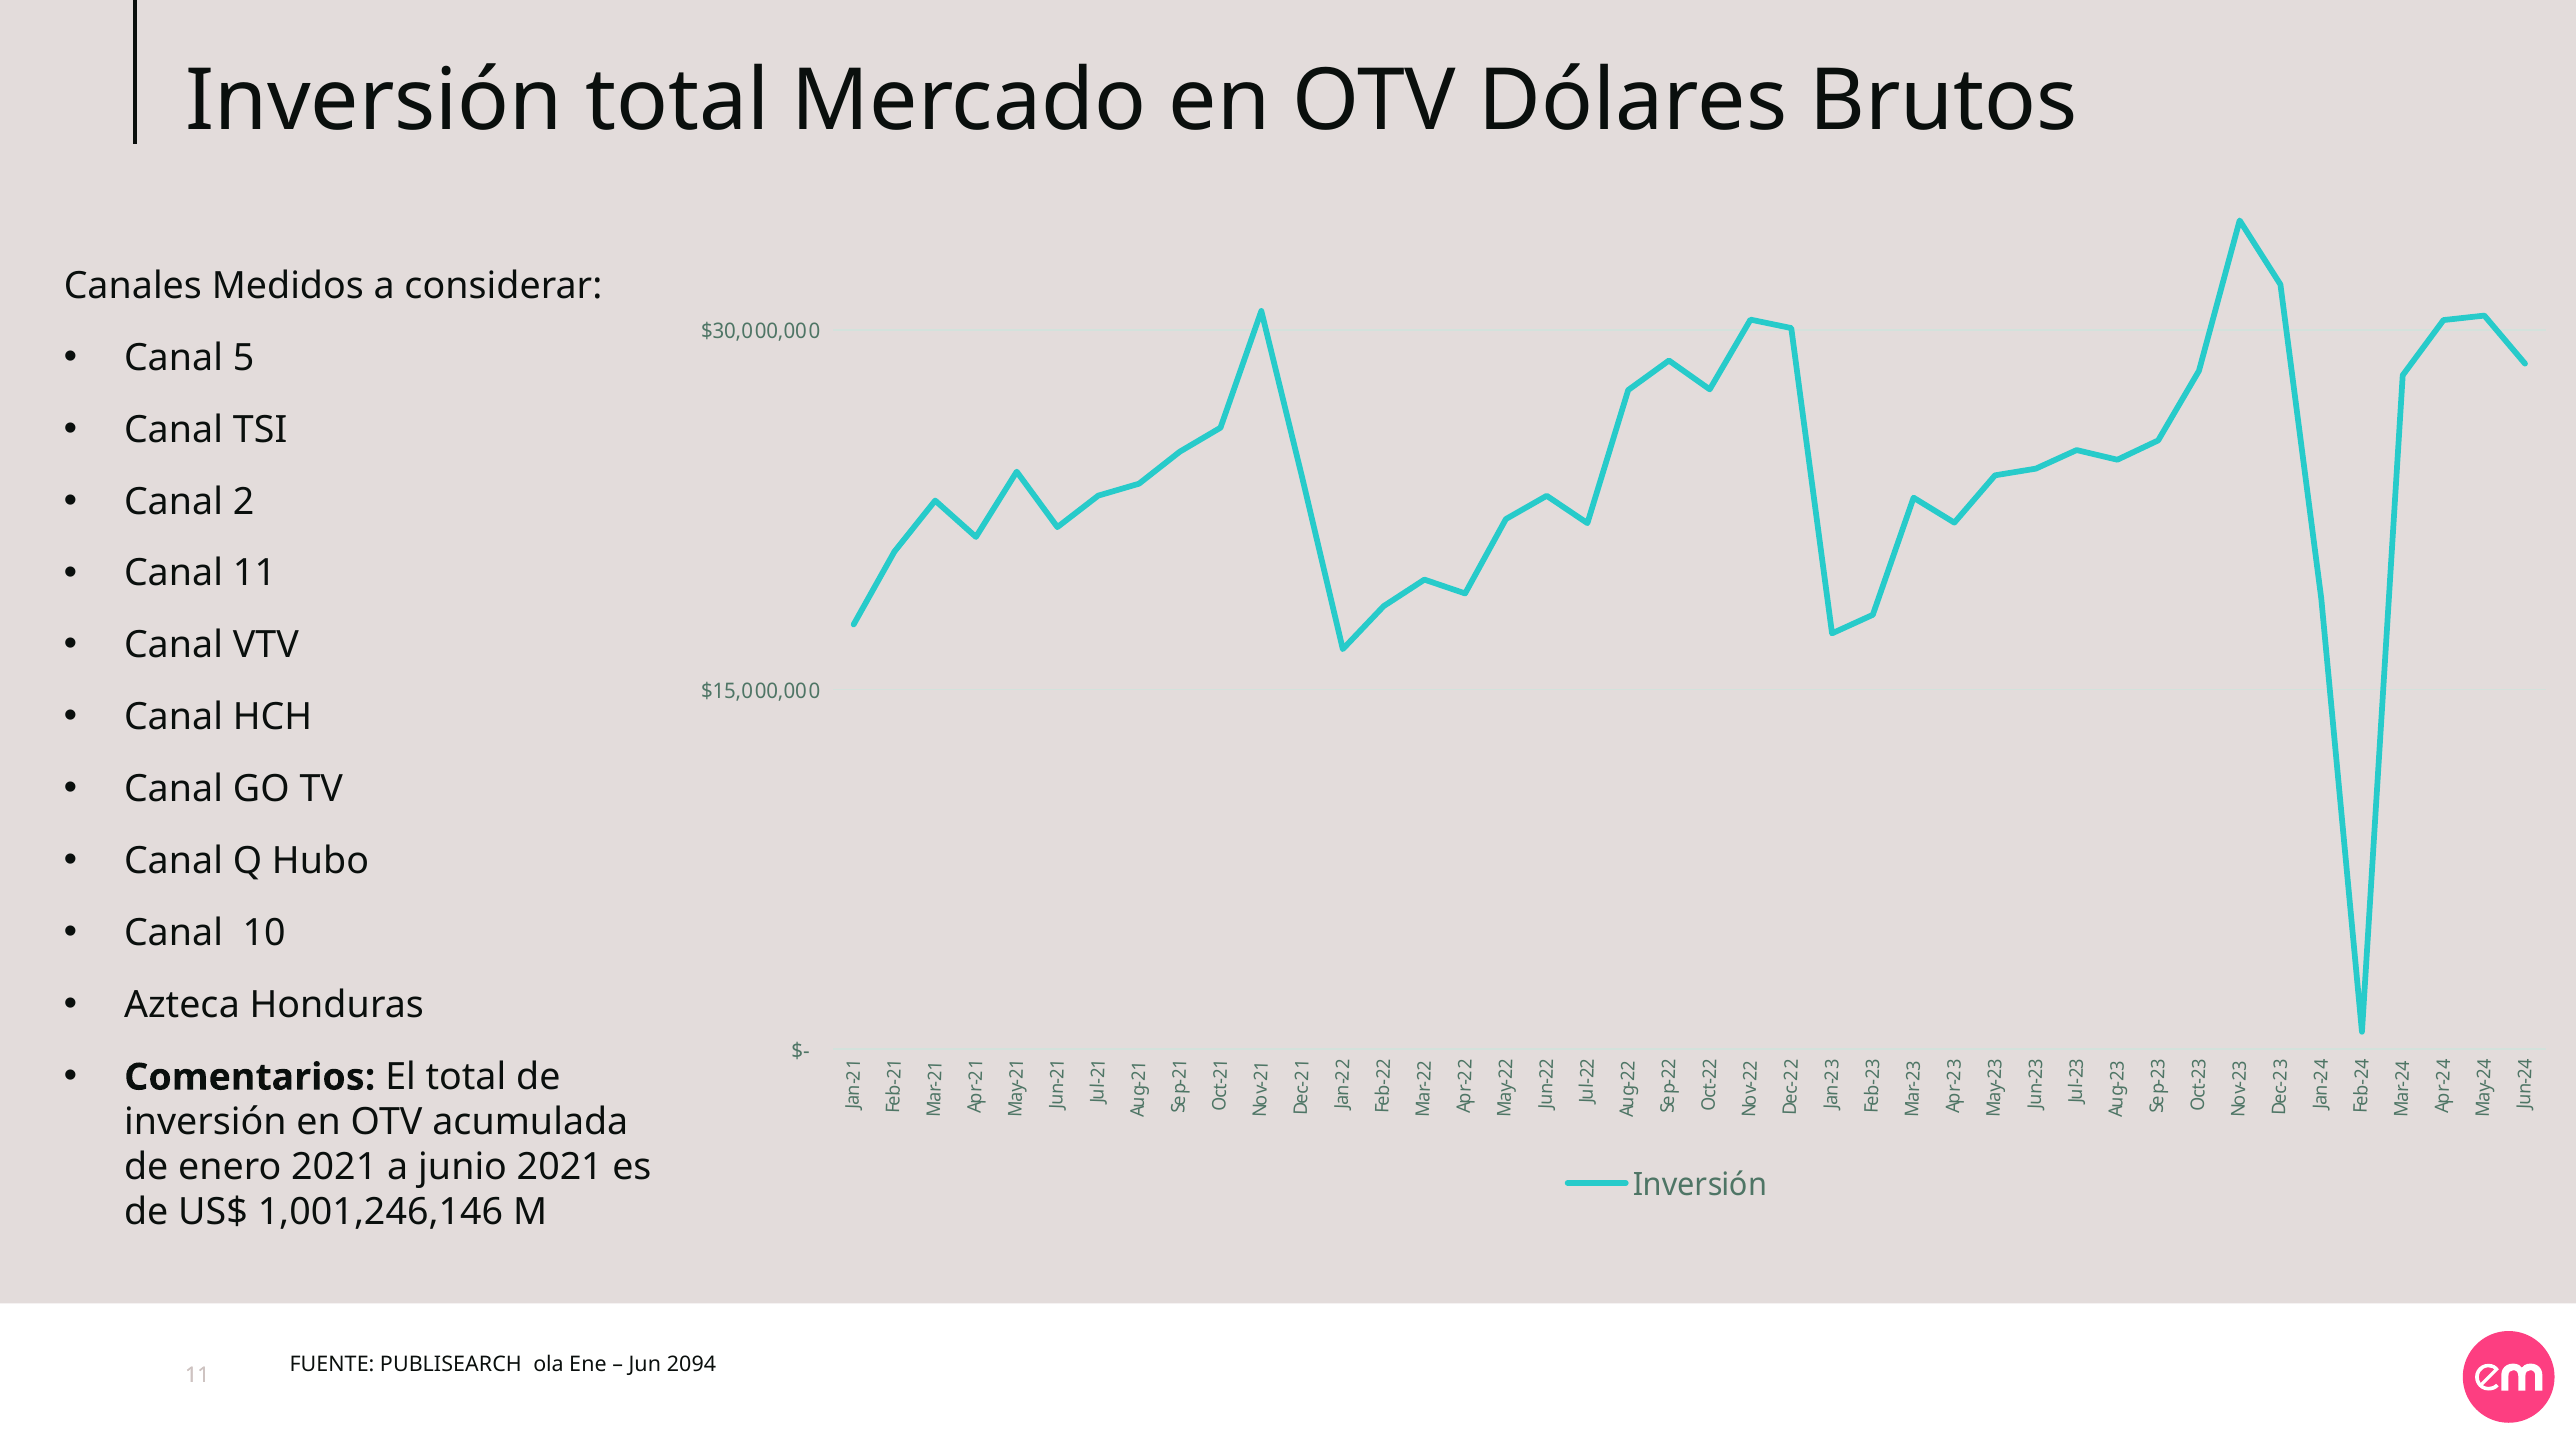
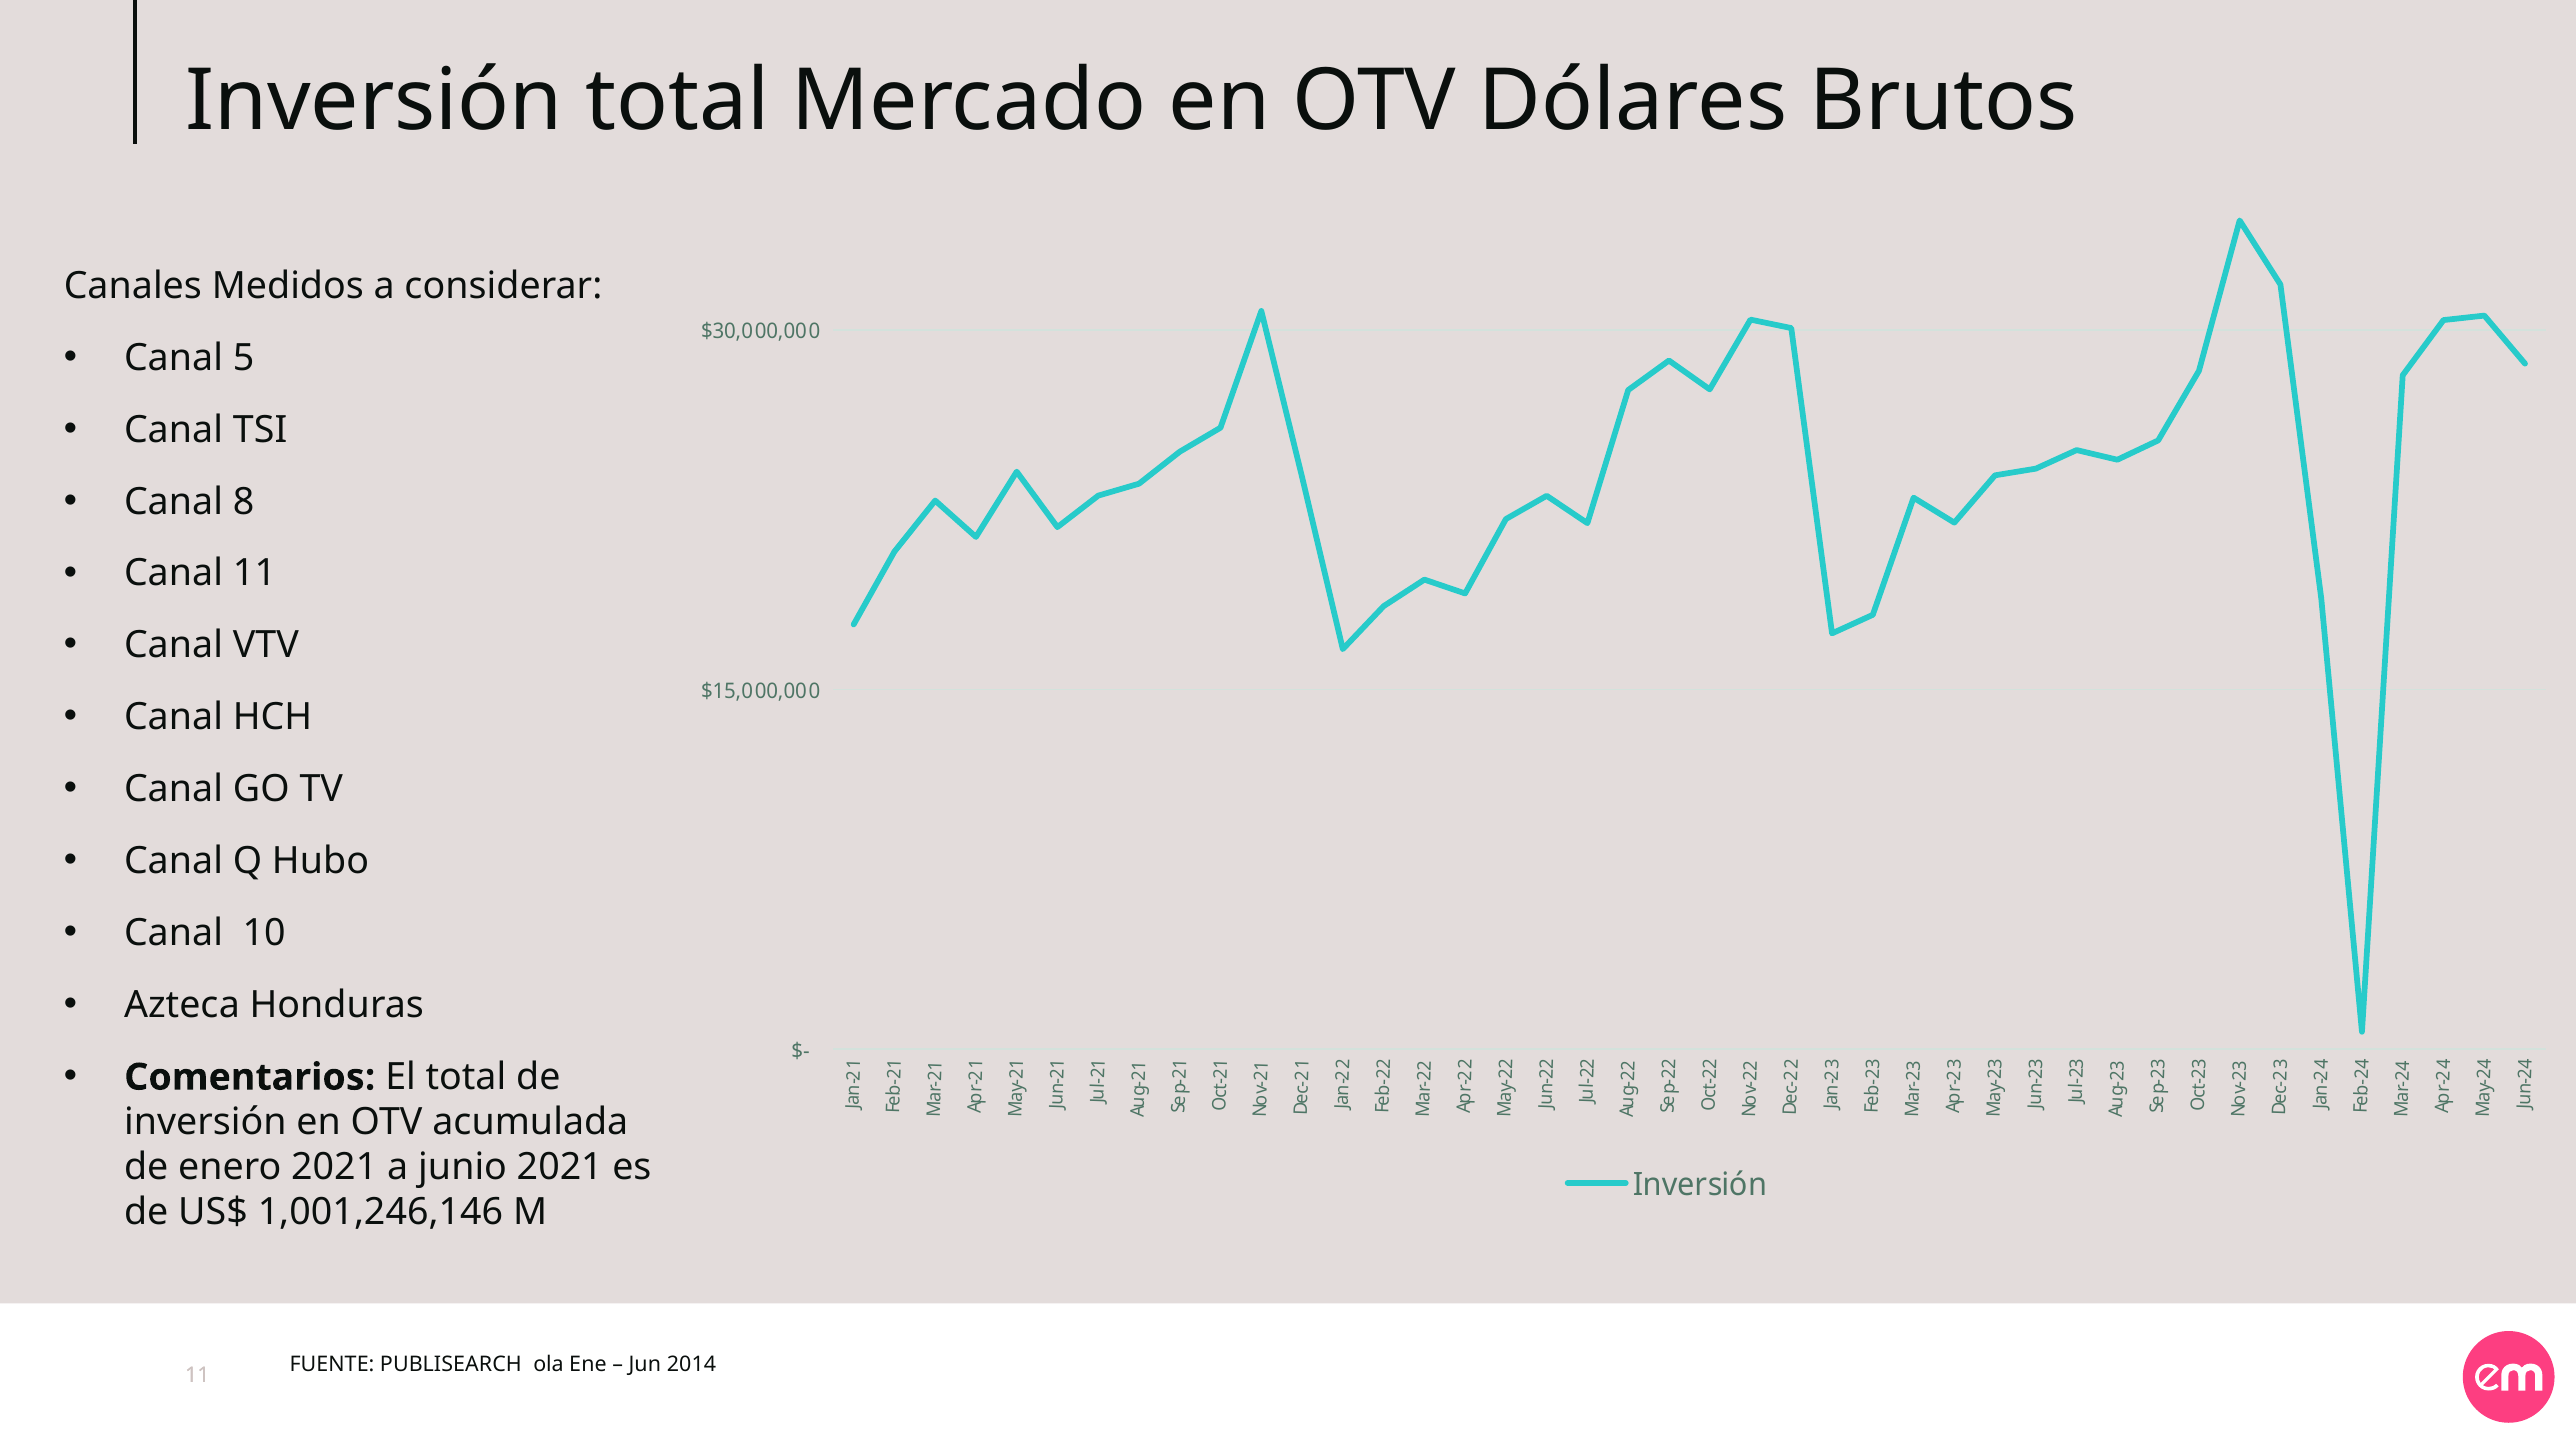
Canal 2: 2 -> 8
2094: 2094 -> 2014
